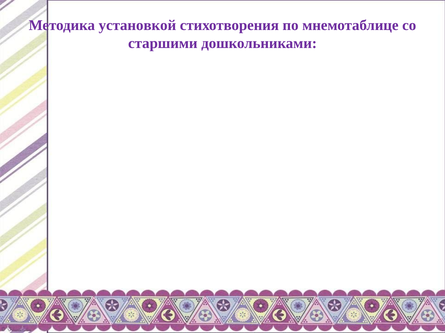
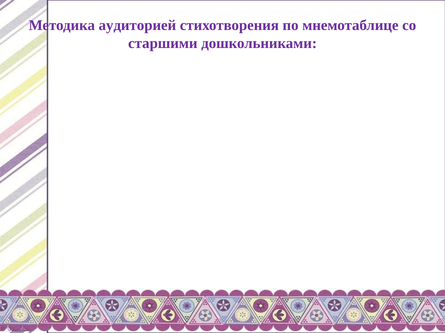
установкой: установкой -> аудиторией
